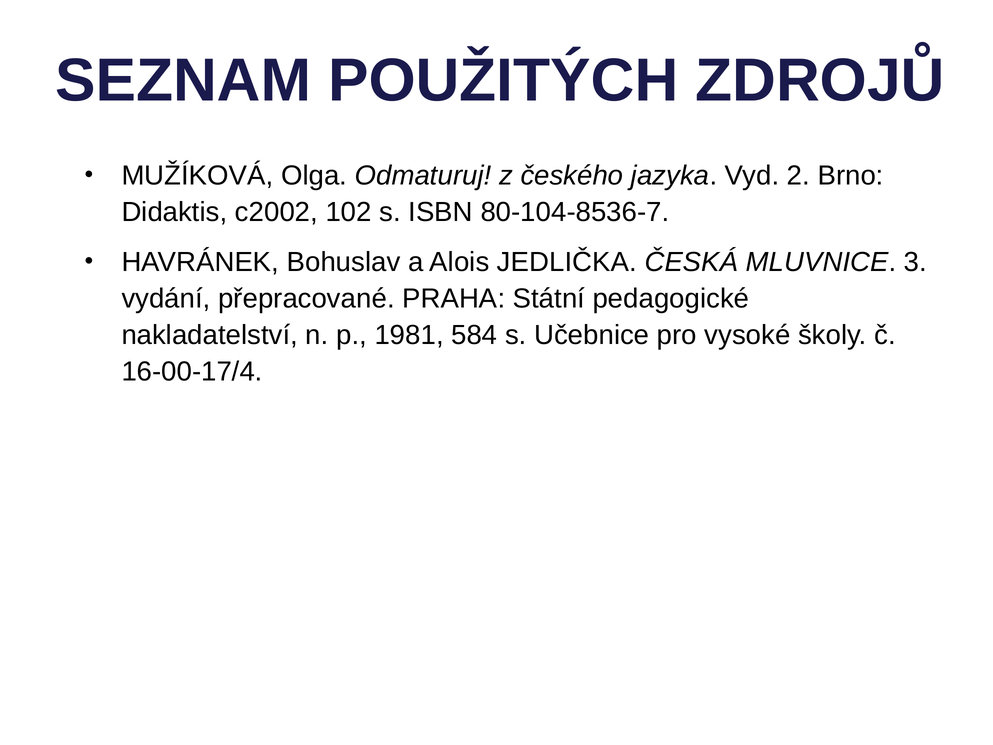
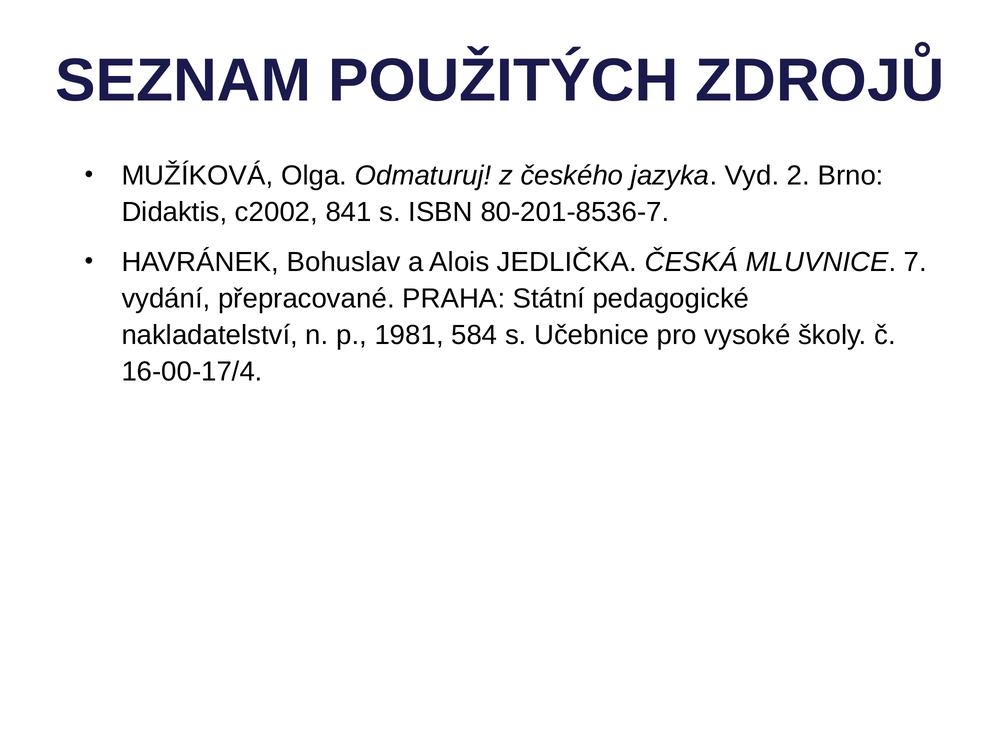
102: 102 -> 841
80-104-8536-7: 80-104-8536-7 -> 80-201-8536-7
3: 3 -> 7
